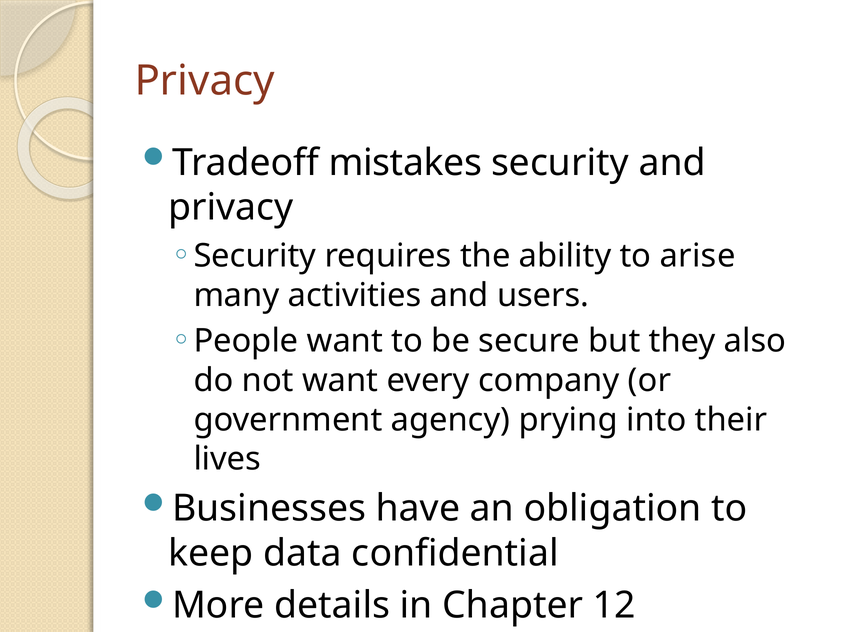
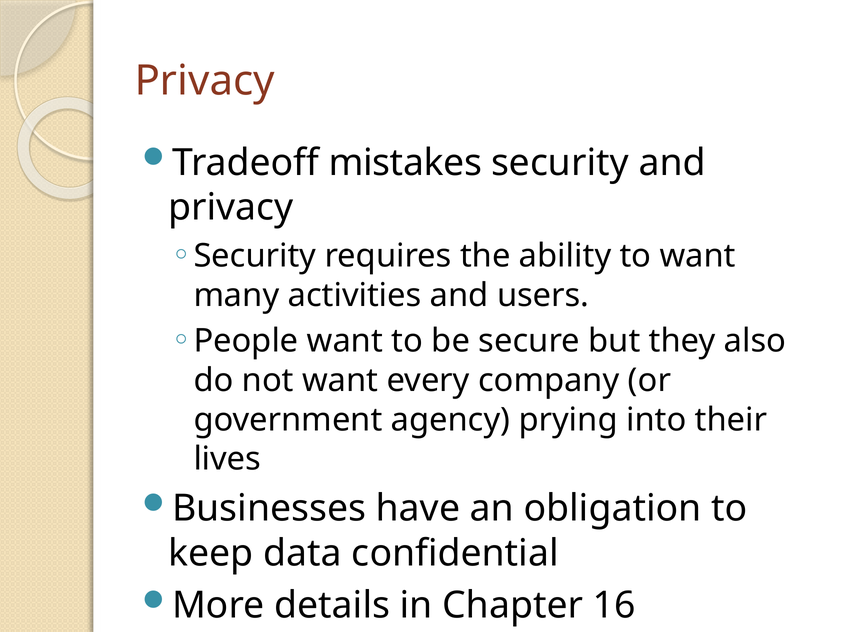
to arise: arise -> want
12: 12 -> 16
